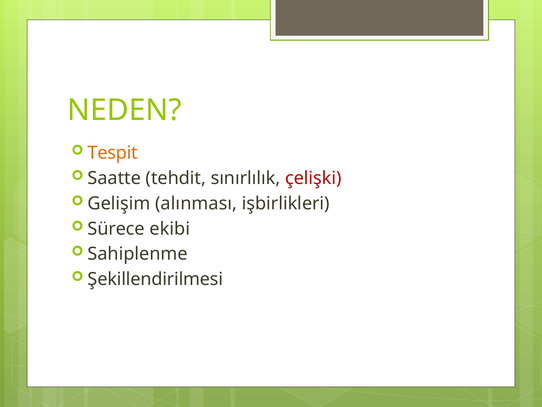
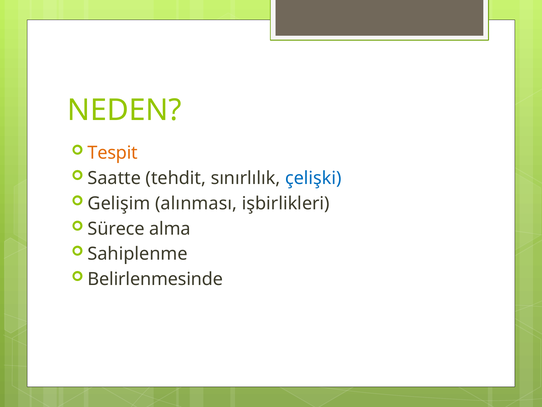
çelişki colour: red -> blue
ekibi: ekibi -> alma
Şekillendirilmesi: Şekillendirilmesi -> Belirlenmesinde
